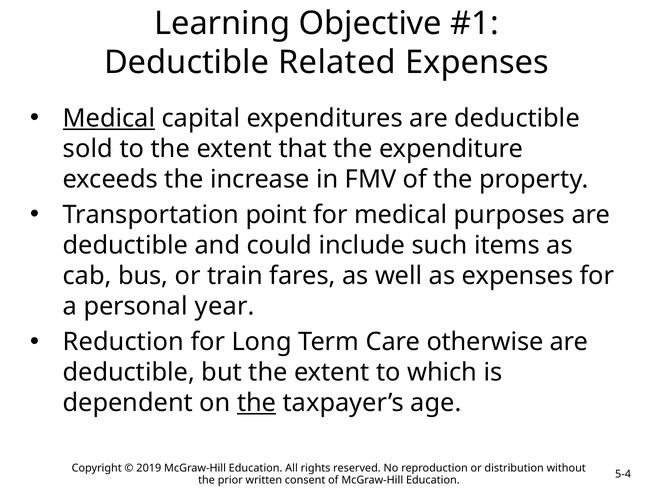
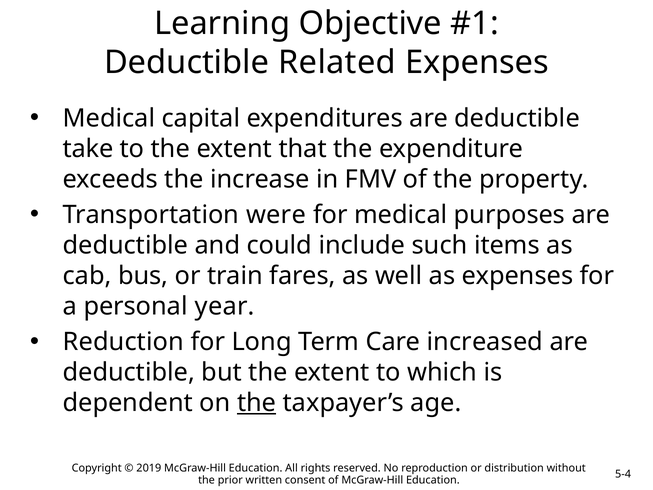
Medical at (109, 118) underline: present -> none
sold: sold -> take
point: point -> were
otherwise: otherwise -> increased
